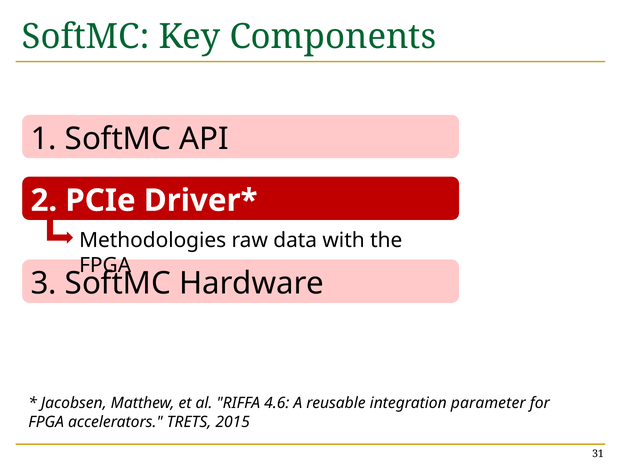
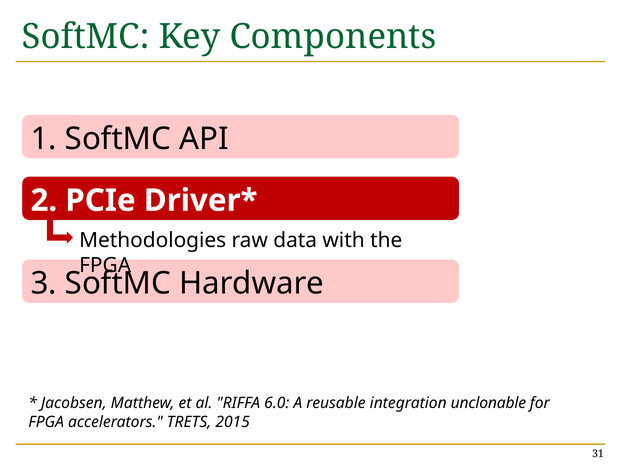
4.6: 4.6 -> 6.0
parameter: parameter -> unclonable
